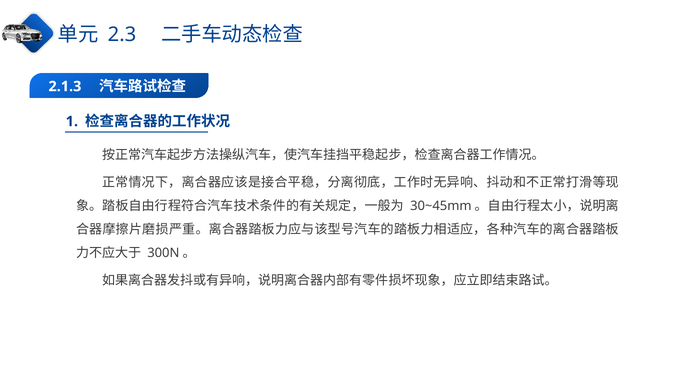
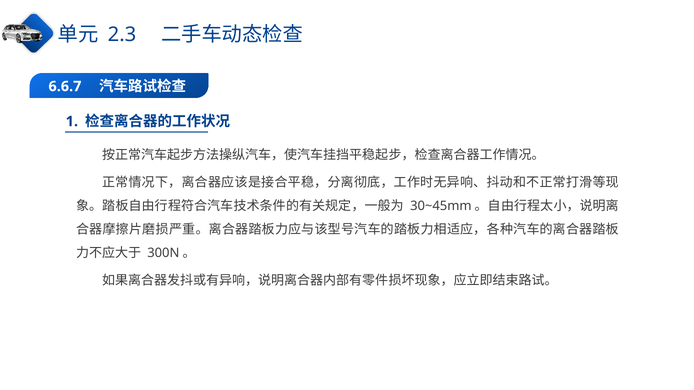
2.1.3: 2.1.3 -> 6.6.7
